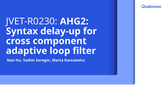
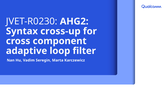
delay-up: delay-up -> cross-up
